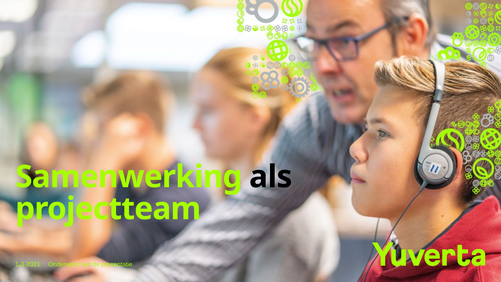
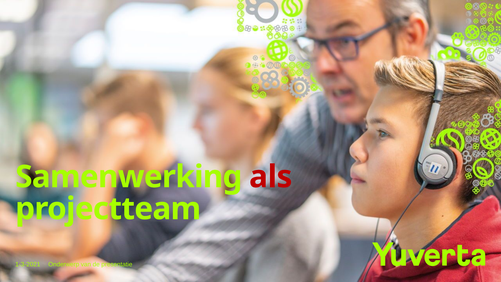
als colour: black -> red
